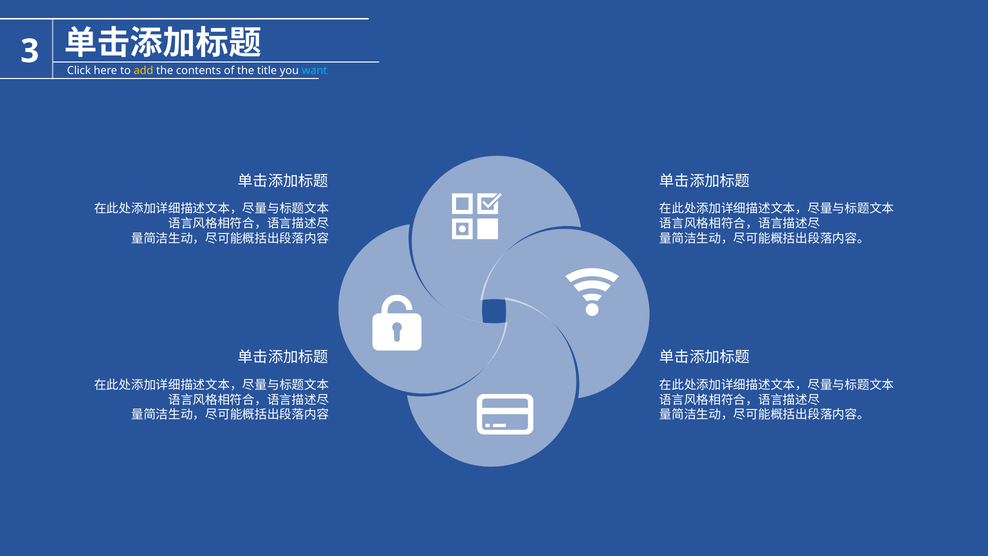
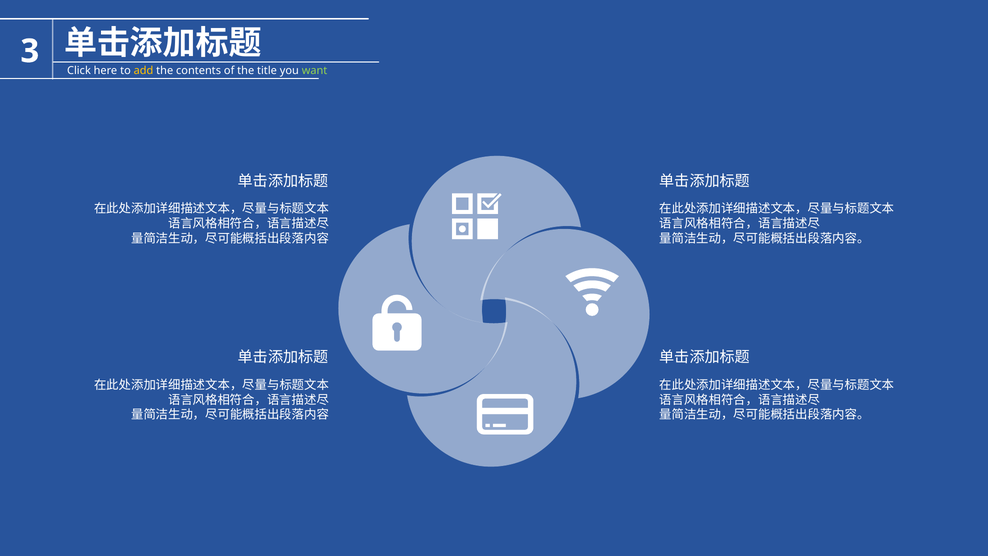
want colour: light blue -> light green
